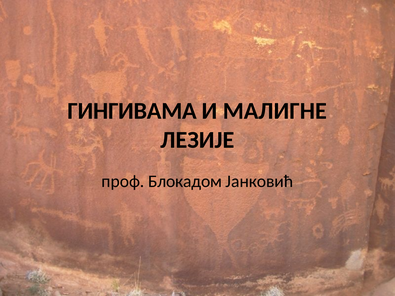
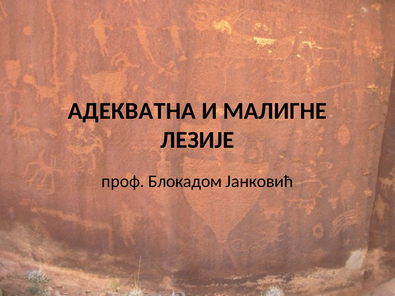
ГИНГИВАМА: ГИНГИВАМА -> АДЕКВАТНА
